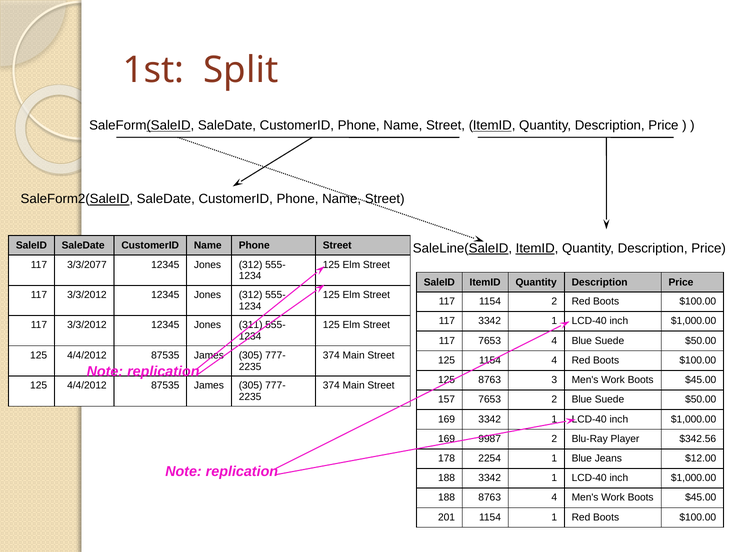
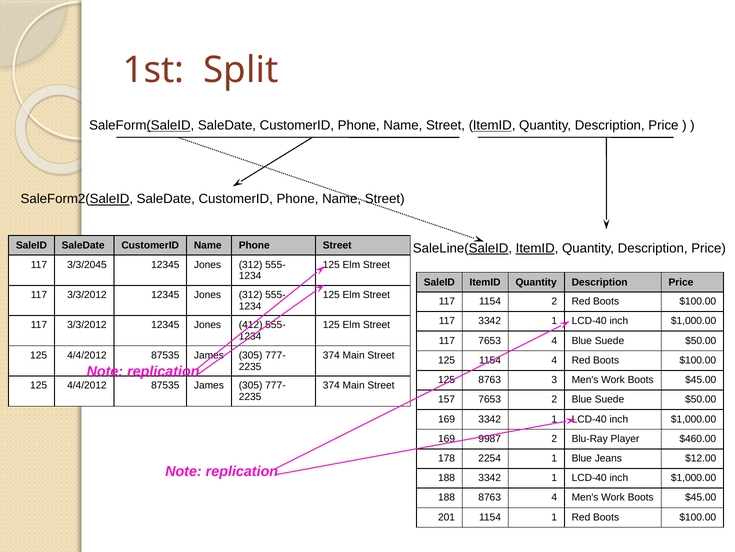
3/3/2077: 3/3/2077 -> 3/3/2045
311: 311 -> 412
$342.56: $342.56 -> $460.00
